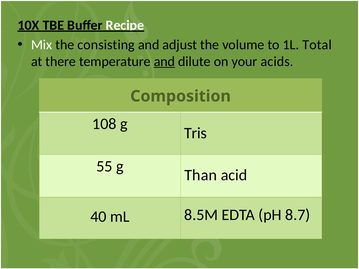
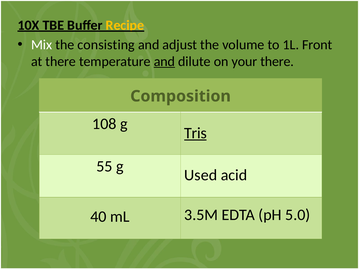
Recipe colour: white -> yellow
Total: Total -> Front
your acids: acids -> there
Tris underline: none -> present
Than: Than -> Used
8.5M: 8.5M -> 3.5M
8.7: 8.7 -> 5.0
